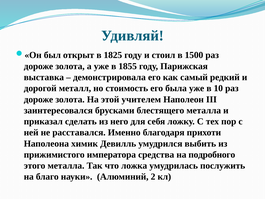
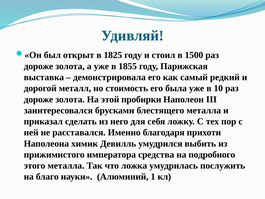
учителем: учителем -> пробирки
2: 2 -> 1
